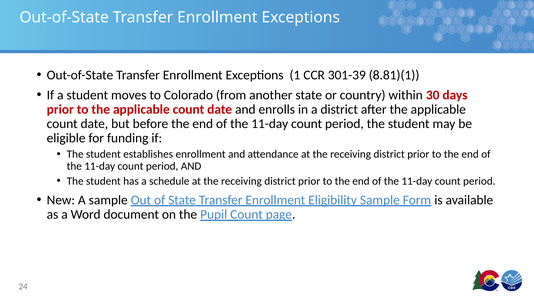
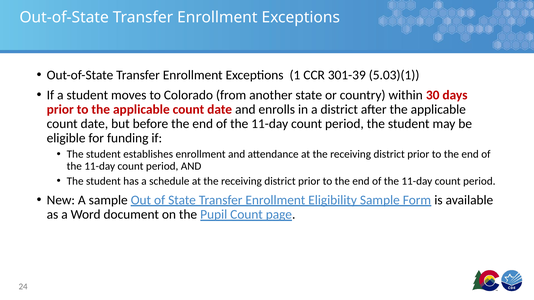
8.81)(1: 8.81)(1 -> 5.03)(1
